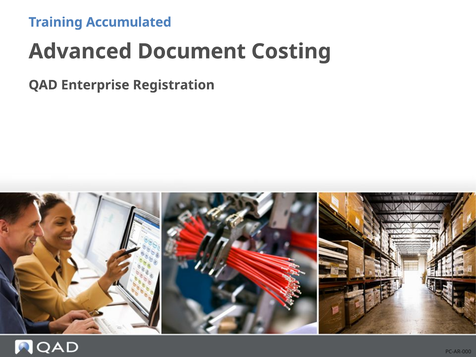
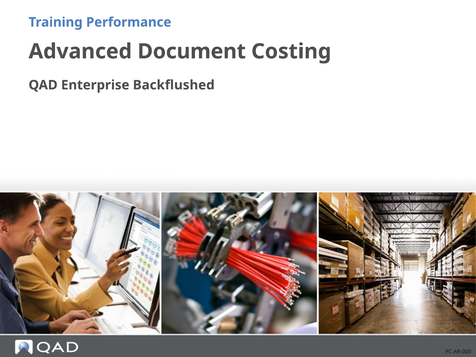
Accumulated: Accumulated -> Performance
Registration: Registration -> Backflushed
